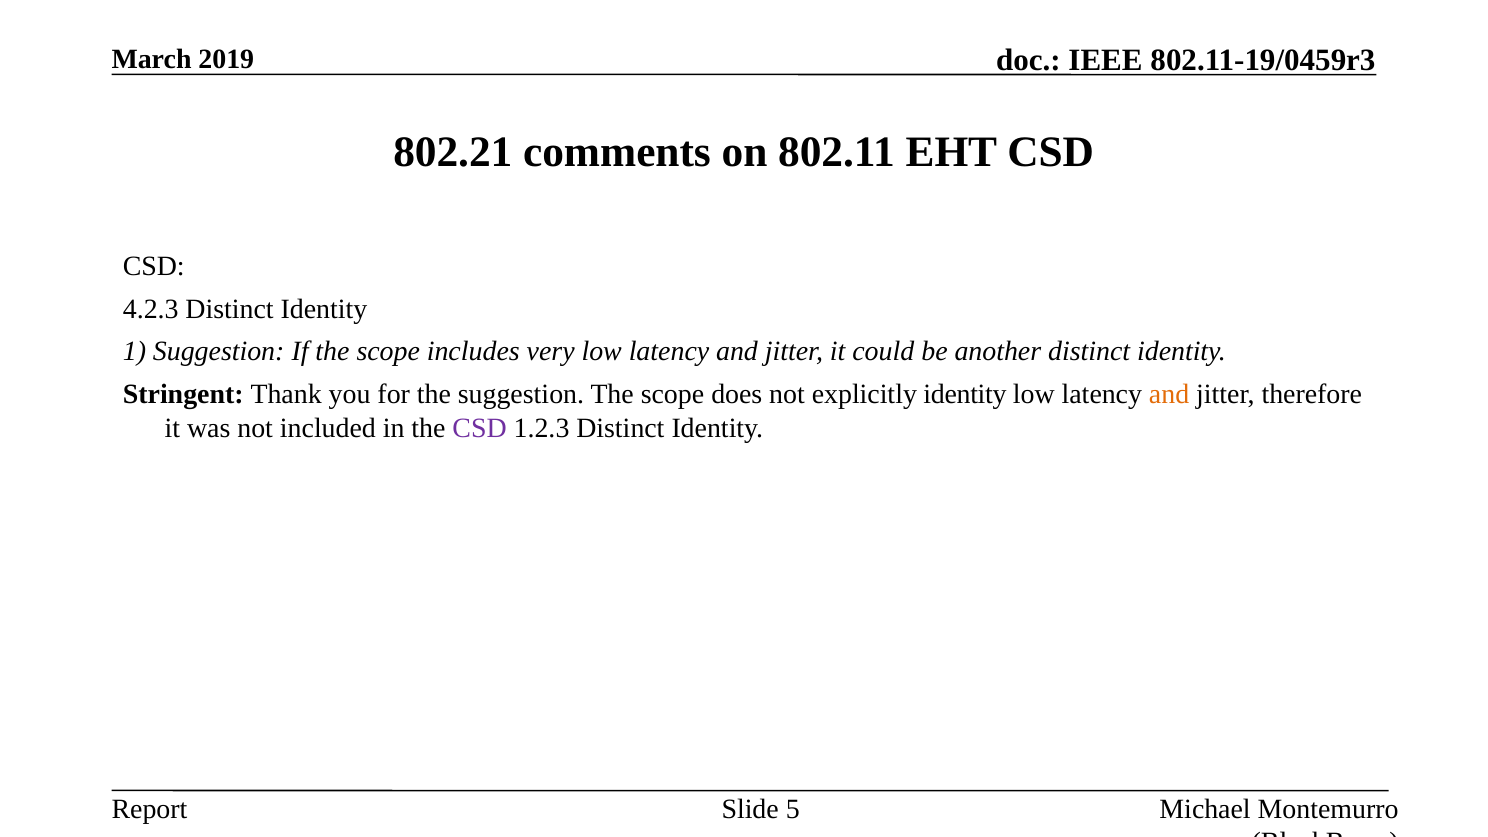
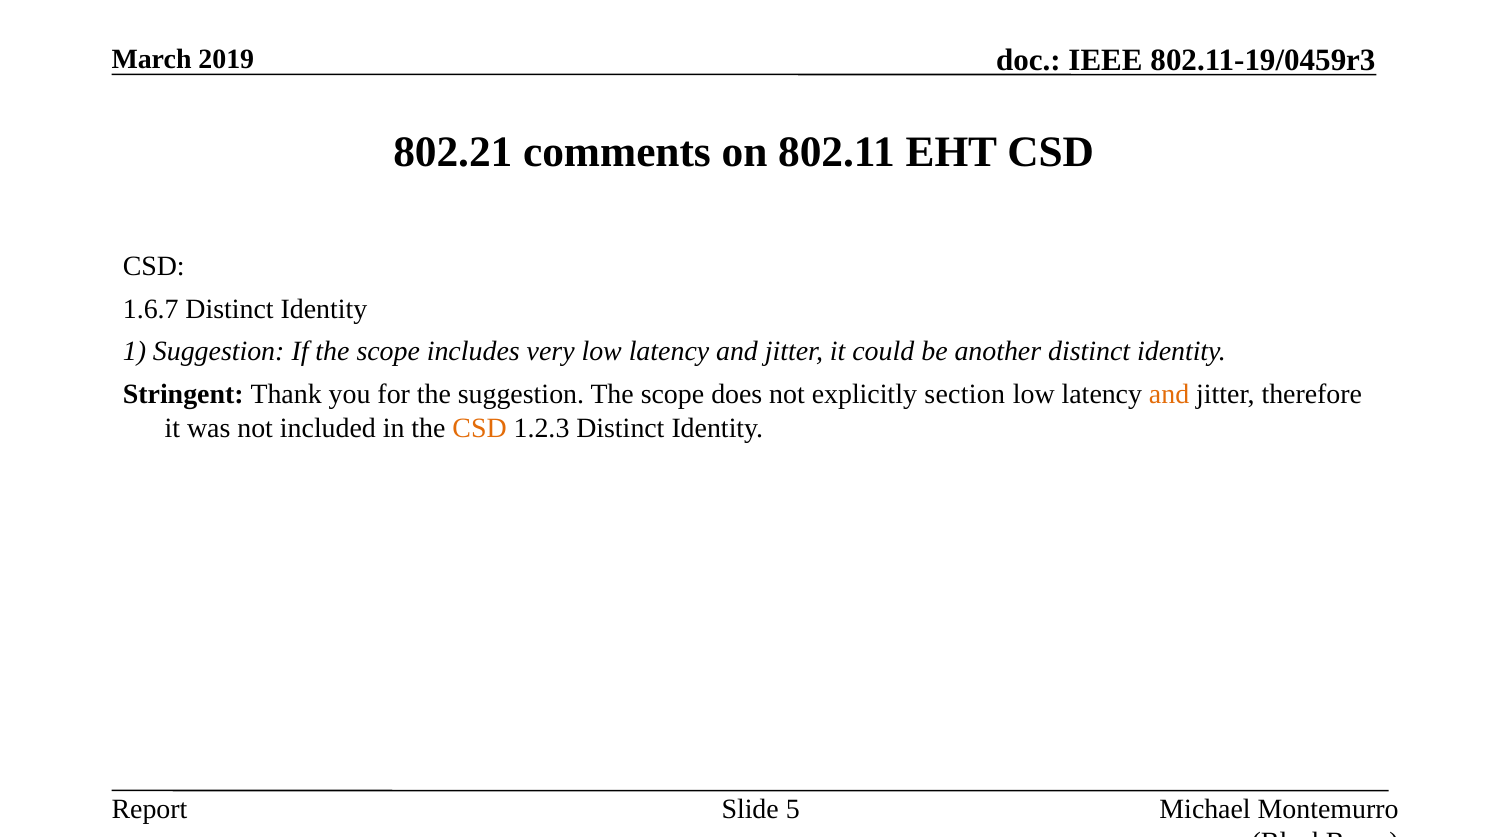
4.2.3: 4.2.3 -> 1.6.7
explicitly identity: identity -> section
CSD at (480, 428) colour: purple -> orange
